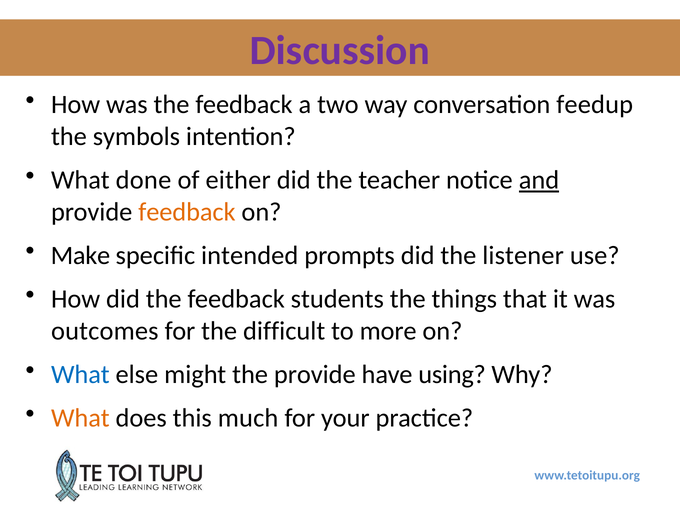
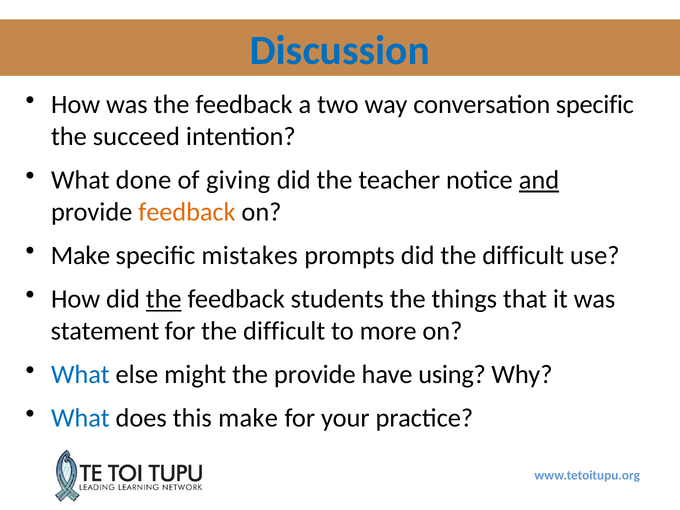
Discussion colour: purple -> blue
conversation feedup: feedup -> specific
symbols: symbols -> succeed
either: either -> giving
intended: intended -> mistakes
did the listener: listener -> difficult
the at (164, 299) underline: none -> present
outcomes: outcomes -> statement
What at (80, 418) colour: orange -> blue
this much: much -> make
